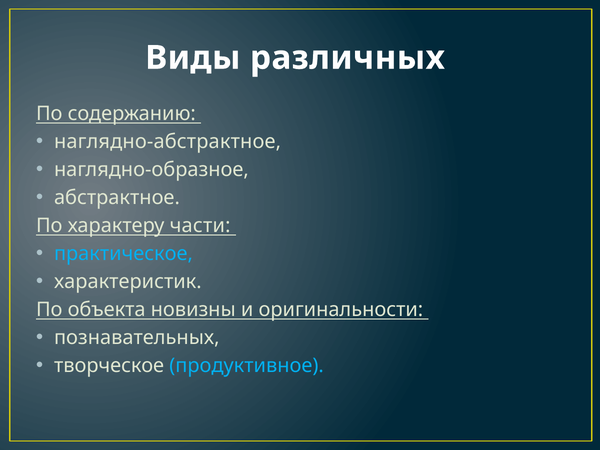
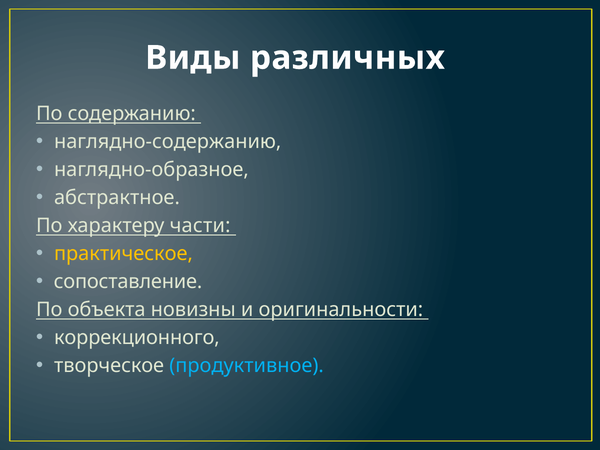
наглядно-абстрактное: наглядно-абстрактное -> наглядно-содержанию
практическое colour: light blue -> yellow
характеристик: характеристик -> сопоставление
познавательных: познавательных -> коррекционного
